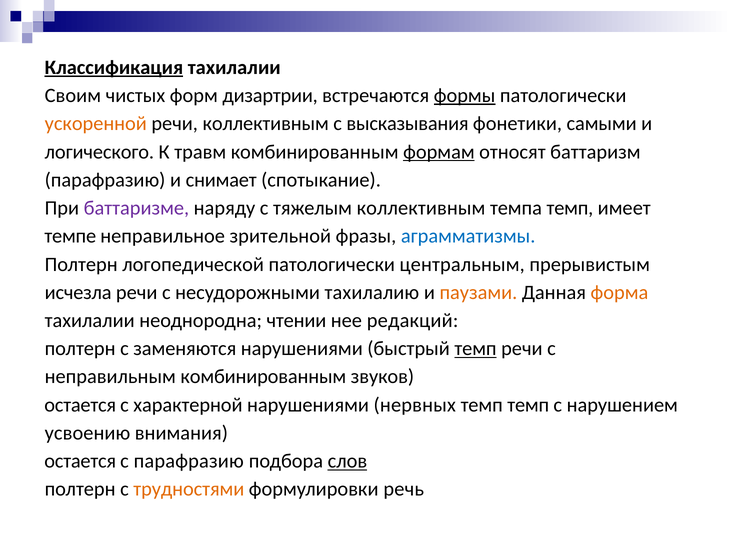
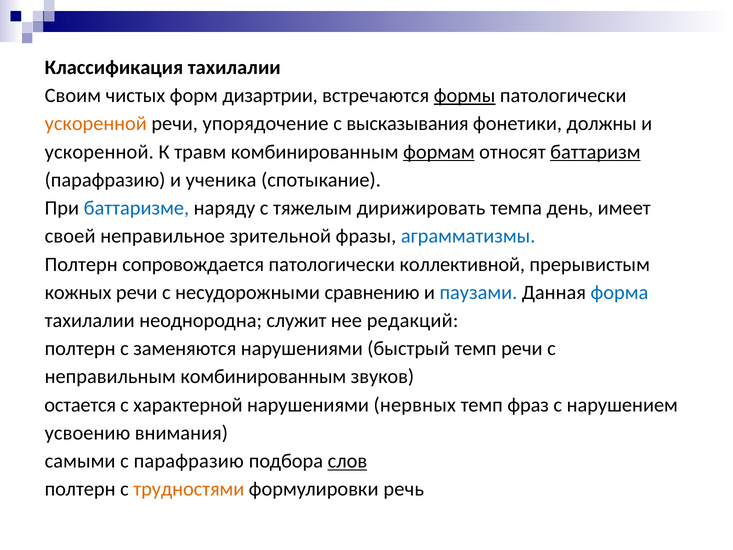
Классификация underline: present -> none
речи коллективным: коллективным -> упорядочение
самыми: самыми -> должны
логического at (99, 152): логического -> ускоренной
баттаризм underline: none -> present
снимает: снимает -> ученика
баттаризме colour: purple -> blue
тяжелым коллективным: коллективным -> дирижировать
темпа темп: темп -> день
темпе: темпе -> своей
логопедической: логопедической -> сопровождается
центральным: центральным -> коллективной
исчезла: исчезла -> кожных
тахилалию: тахилалию -> сравнению
паузами colour: orange -> blue
форма colour: orange -> blue
чтении: чтении -> служит
темп at (476, 348) underline: present -> none
темп темп: темп -> фраз
остается at (80, 461): остается -> самыми
